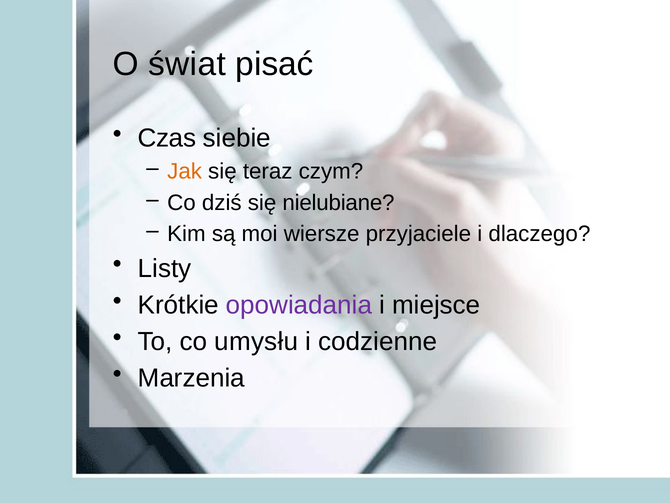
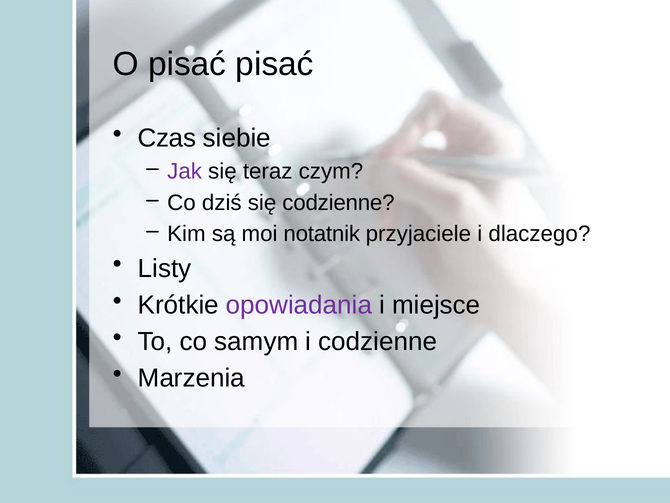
O świat: świat -> pisać
Jak colour: orange -> purple
się nielubiane: nielubiane -> codzienne
wiersze: wiersze -> notatnik
umysłu: umysłu -> samym
